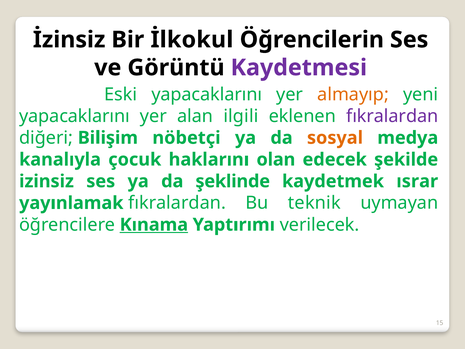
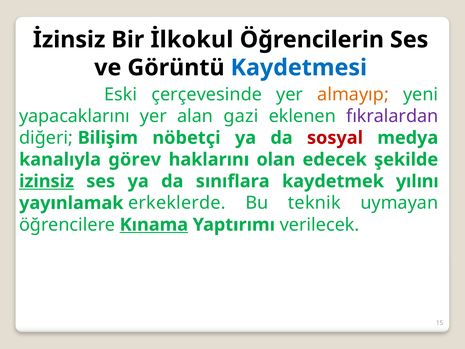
Kaydetmesi colour: purple -> blue
Eski yapacaklarını: yapacaklarını -> çerçevesinde
ilgili: ilgili -> gazi
sosyal colour: orange -> red
çocuk: çocuk -> görev
izinsiz underline: none -> present
şeklinde: şeklinde -> sınıflara
ısrar: ısrar -> yılını
yayınlamak fıkralardan: fıkralardan -> erkeklerde
